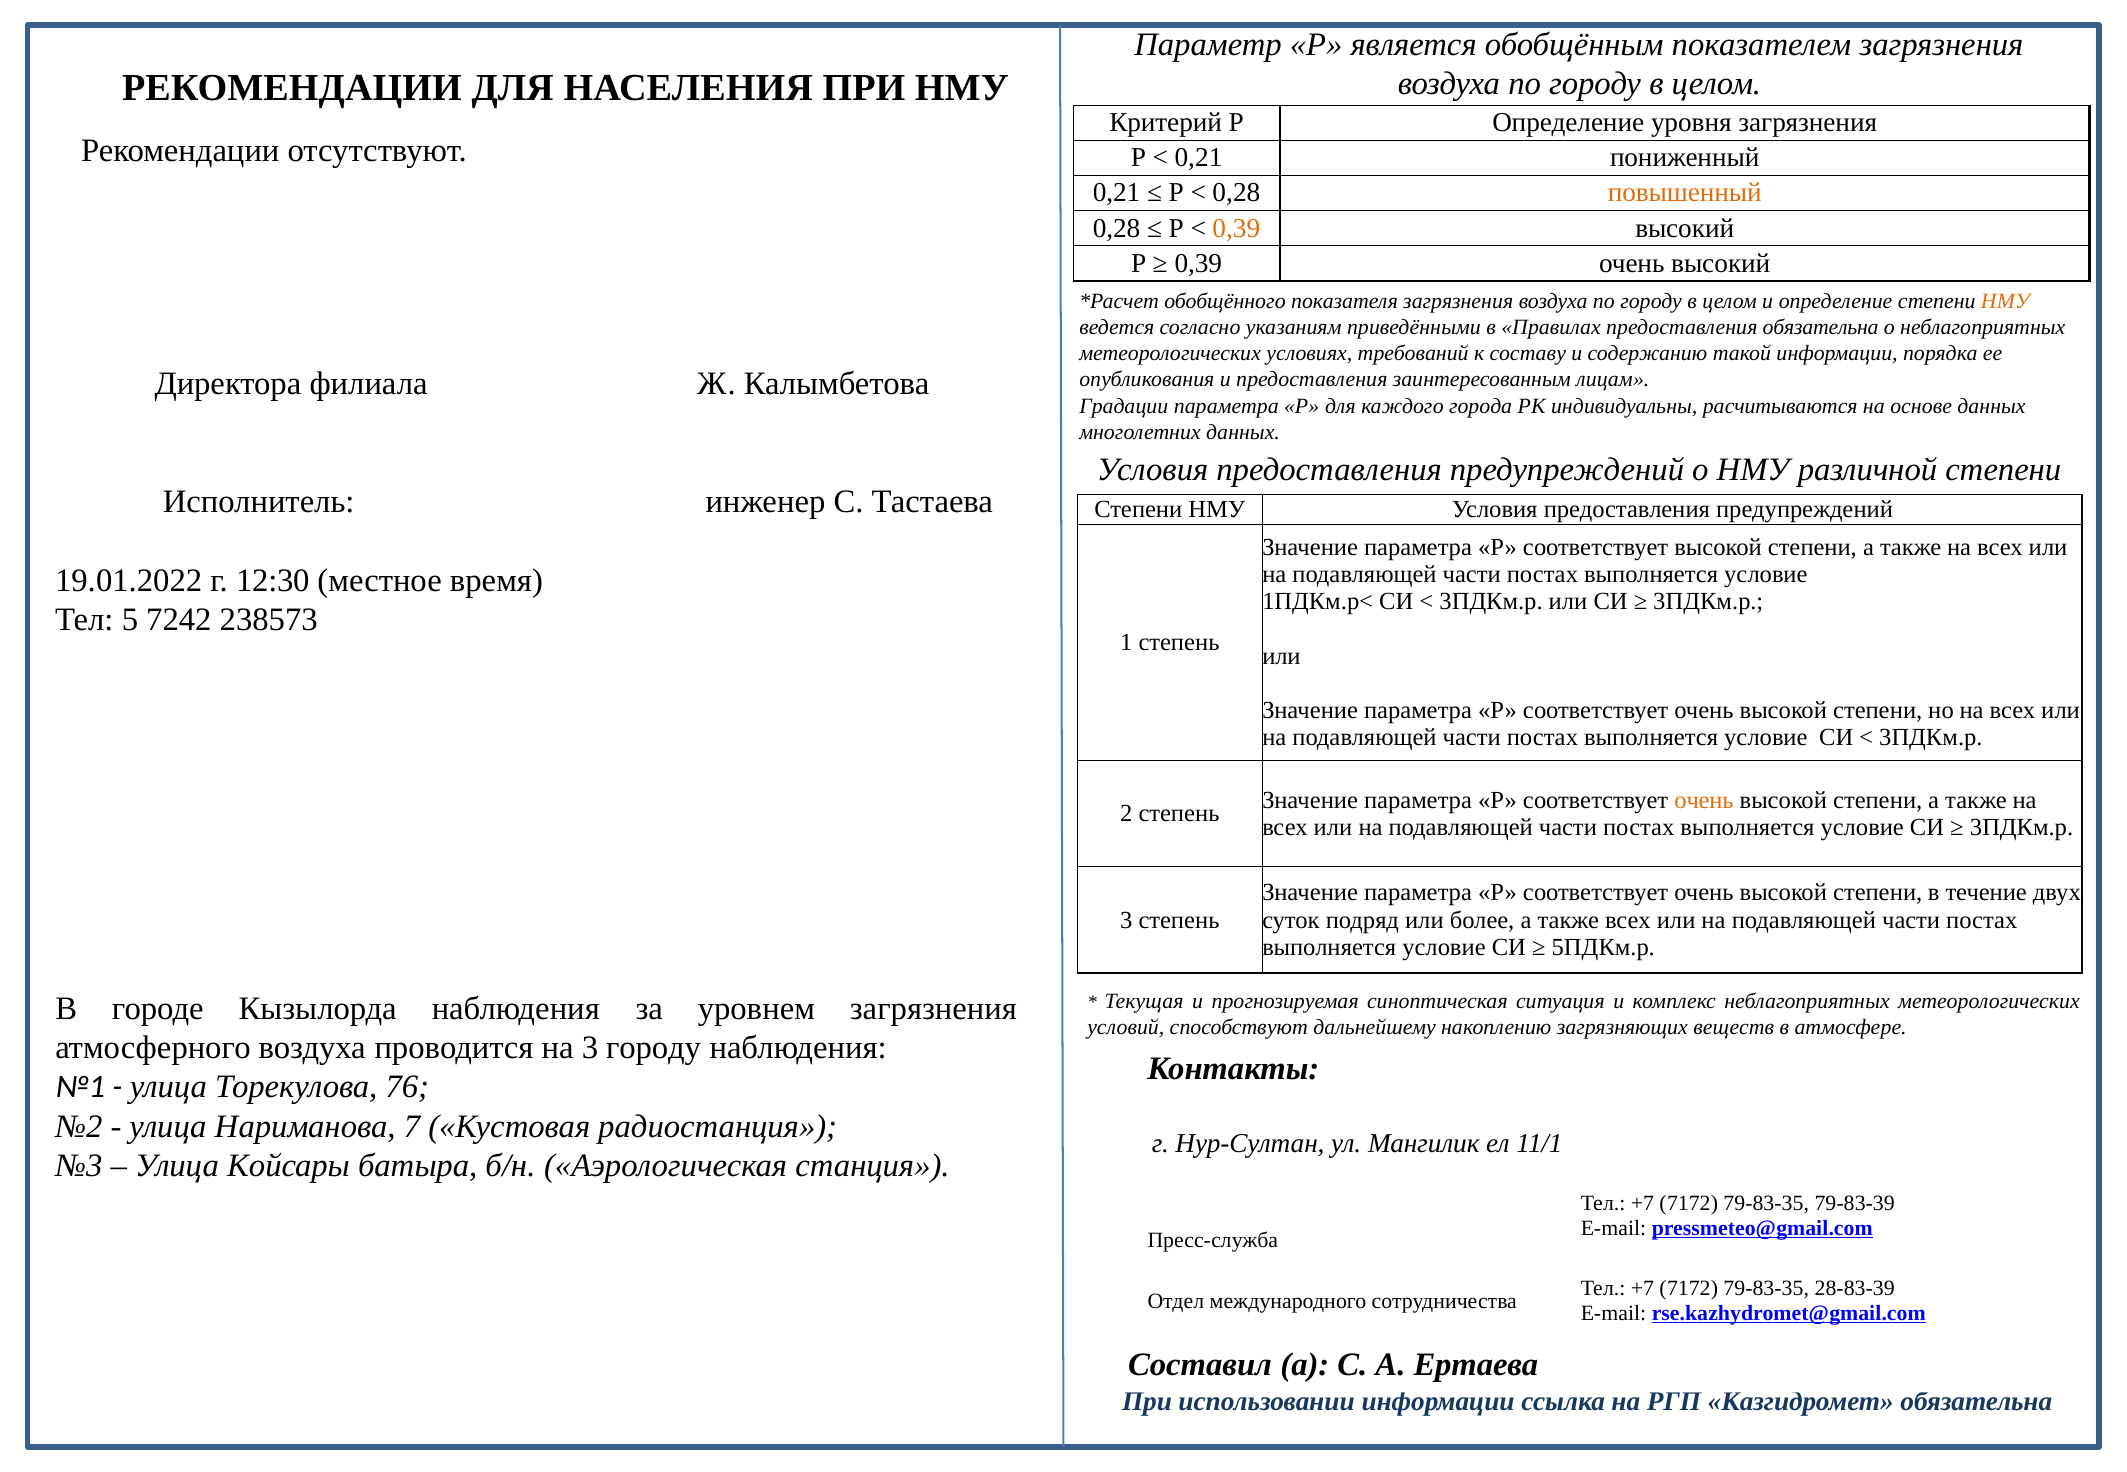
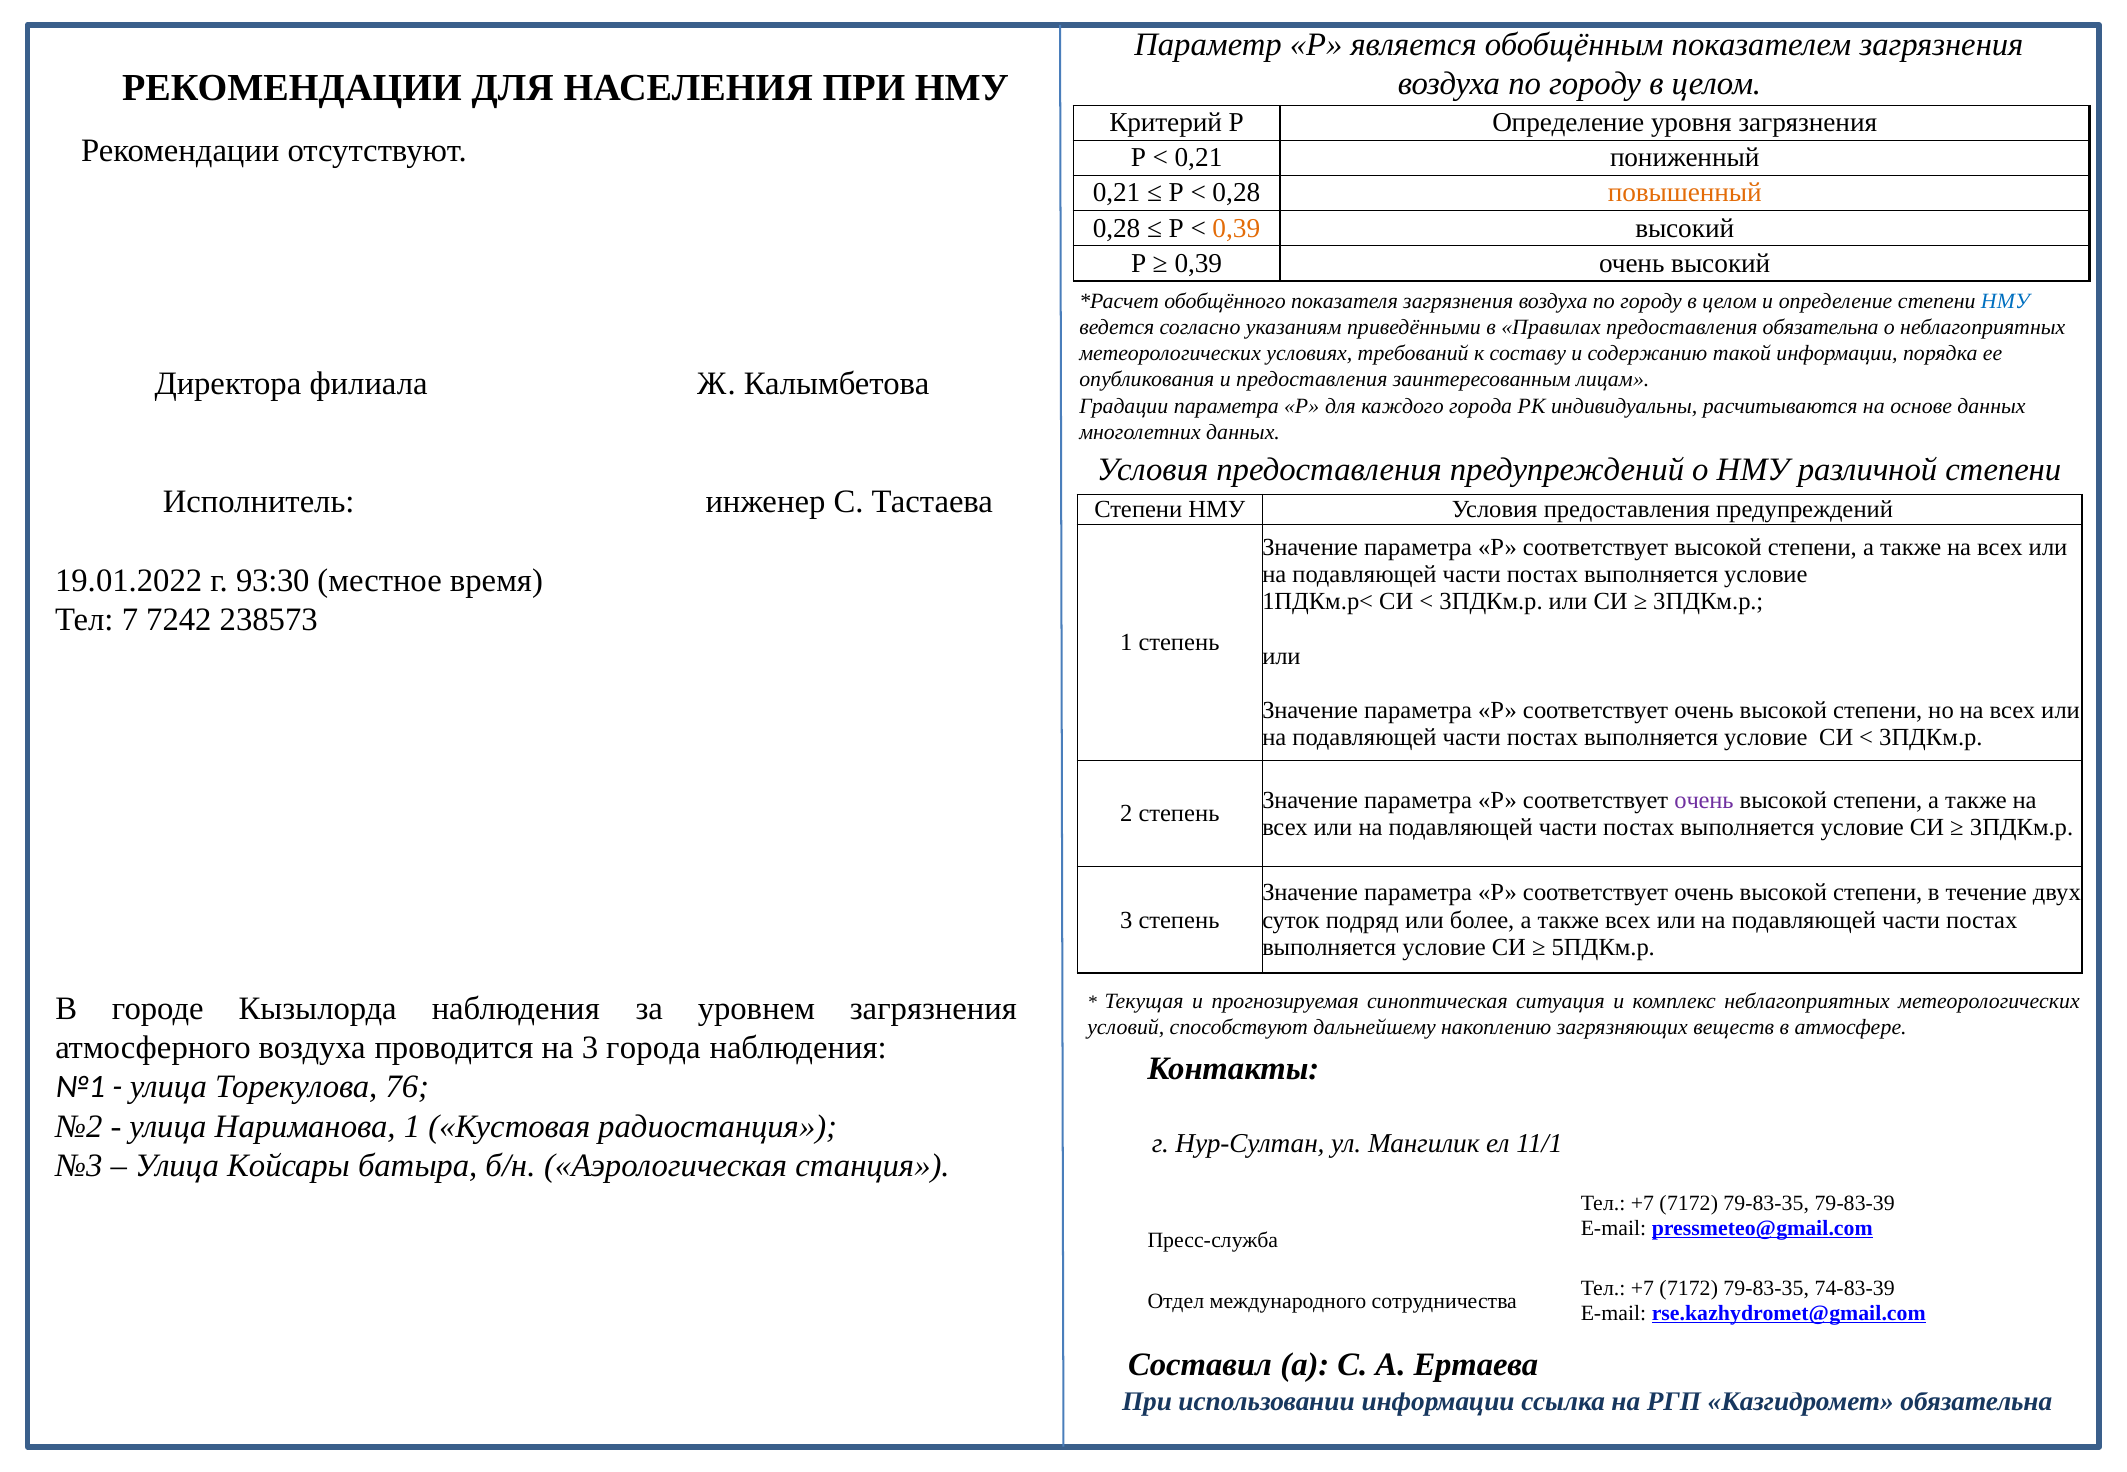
НМУ at (2005, 302) colour: orange -> blue
12:30: 12:30 -> 93:30
5: 5 -> 7
очень at (1704, 800) colour: orange -> purple
3 городу: городу -> города
Нариманова 7: 7 -> 1
28-83-39: 28-83-39 -> 74-83-39
